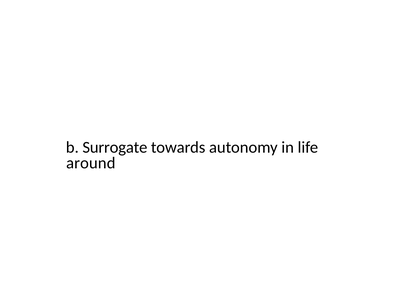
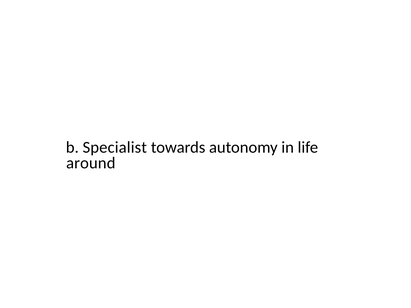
Surrogate: Surrogate -> Specialist
